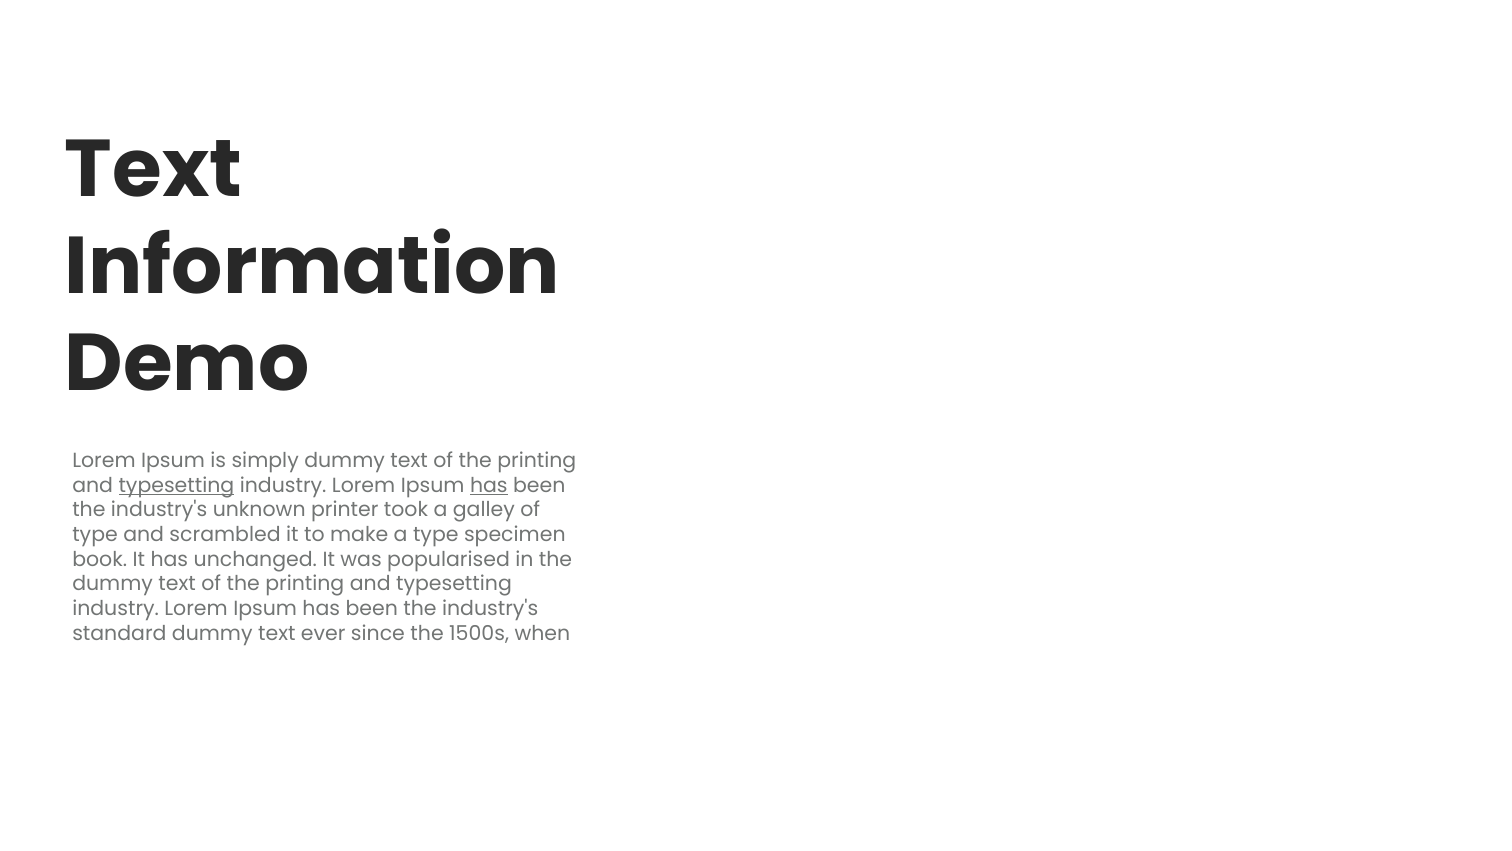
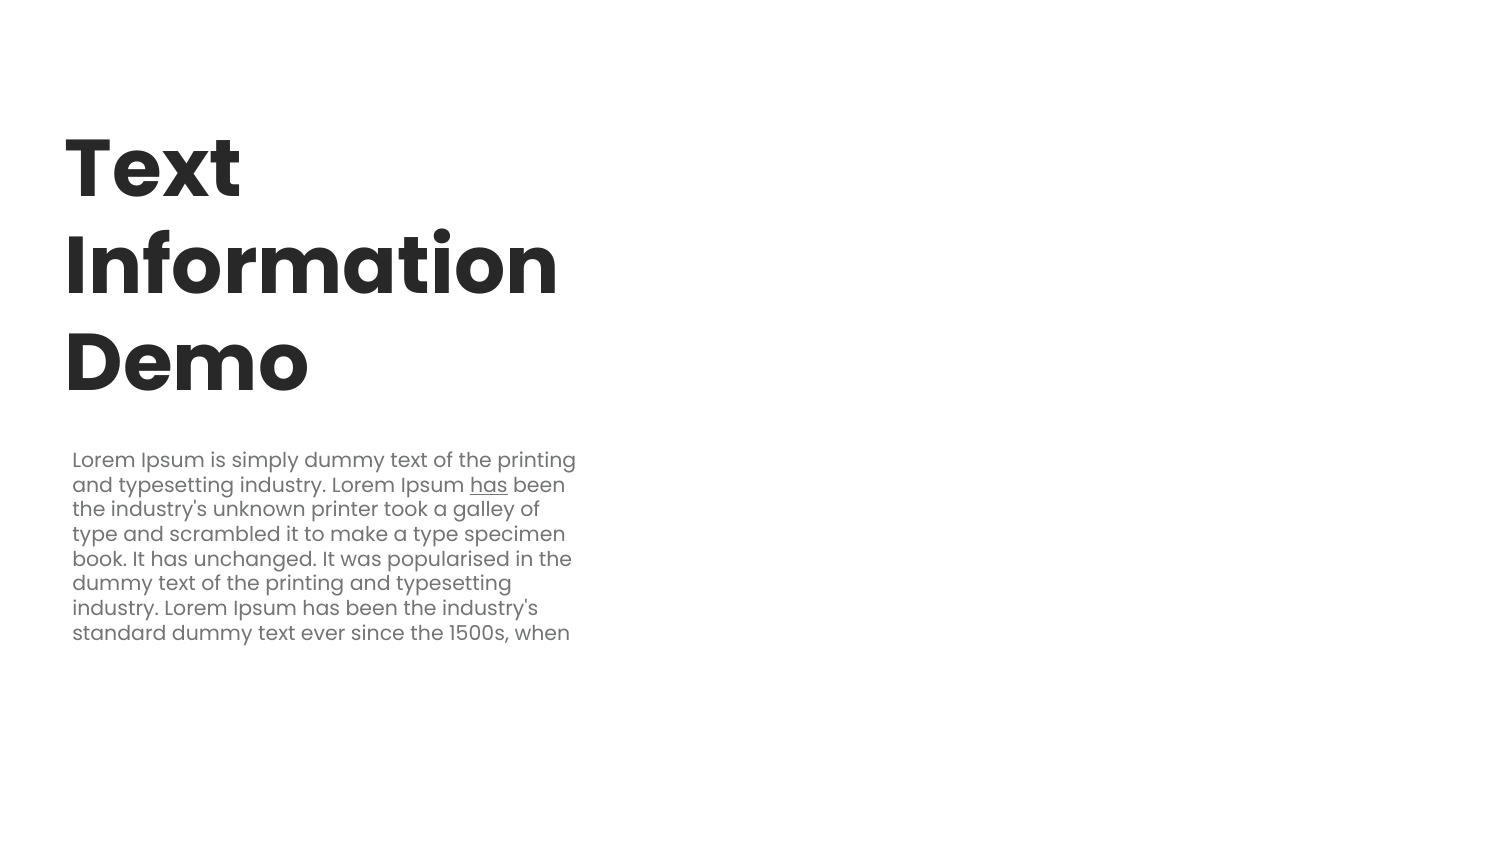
typesetting at (176, 485) underline: present -> none
